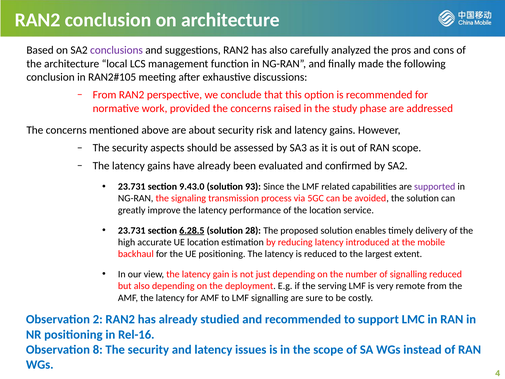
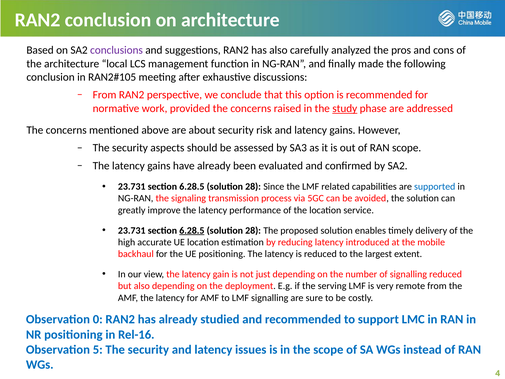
study underline: none -> present
9.43.0 at (192, 186): 9.43.0 -> 6.28.5
93 at (253, 186): 93 -> 28
supported colour: purple -> blue
2: 2 -> 0
8: 8 -> 5
